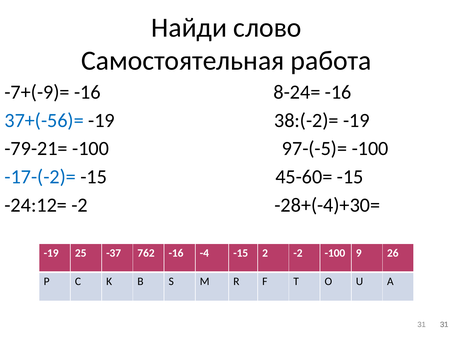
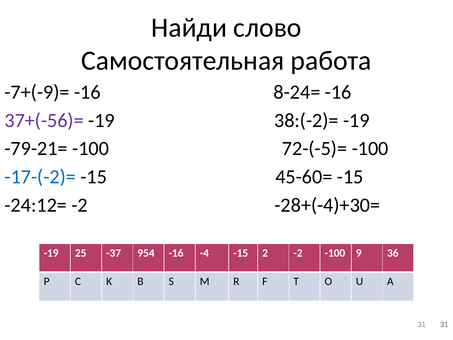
37+(-56)= colour: blue -> purple
97-(-5)=: 97-(-5)= -> 72-(-5)=
762: 762 -> 954
26: 26 -> 36
